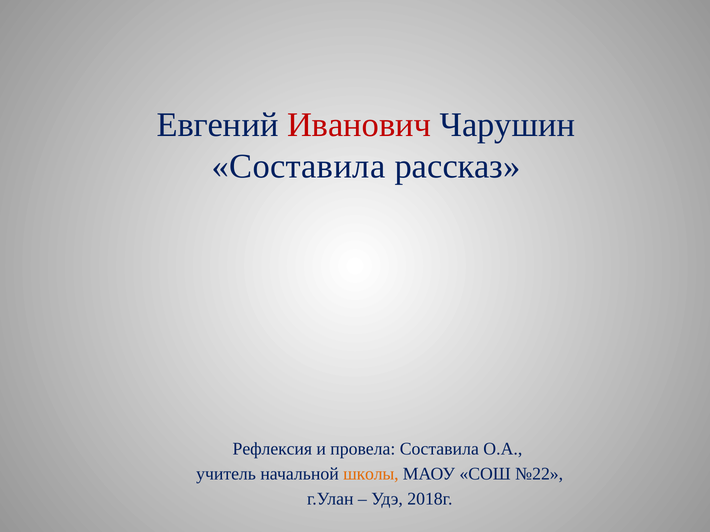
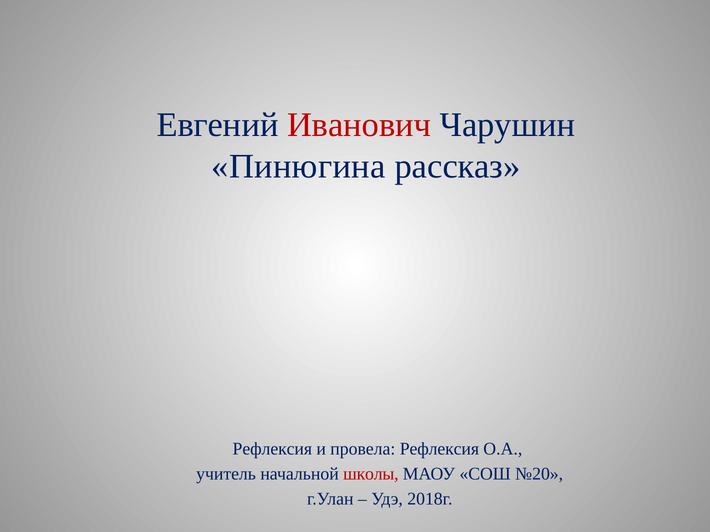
Составила at (299, 167): Составила -> Пинюгина
провела Составила: Составила -> Рефлексия
школы colour: orange -> red
№22: №22 -> №20
